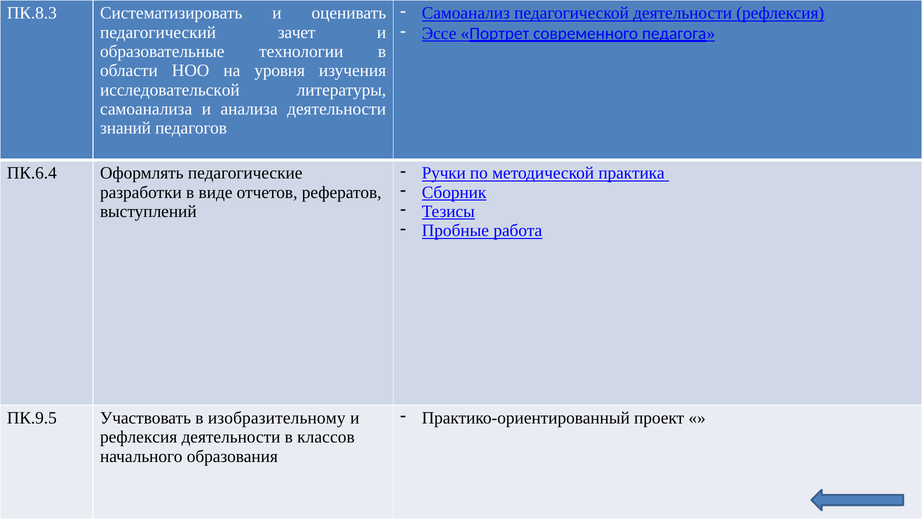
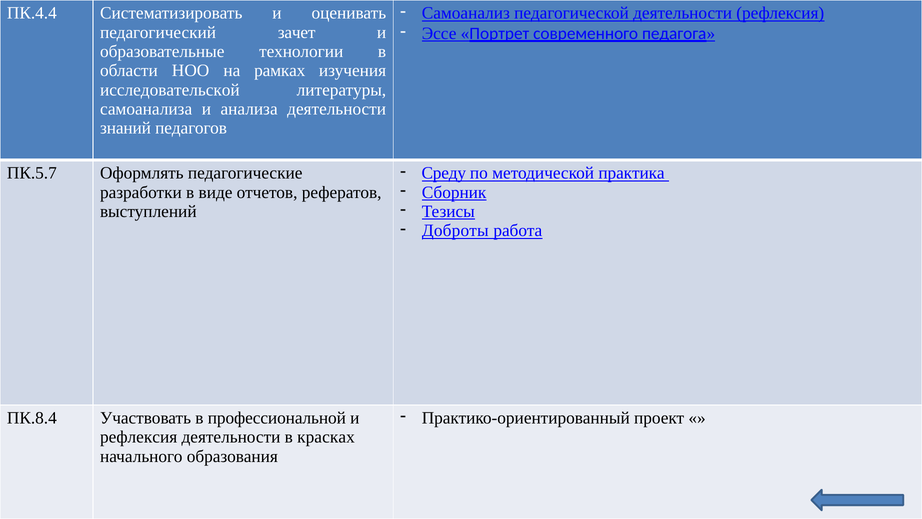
ПК.8.3: ПК.8.3 -> ПК.4.4
уровня: уровня -> рамках
Ручки: Ручки -> Среду
ПК.6.4: ПК.6.4 -> ПК.5.7
Пробные: Пробные -> Доброты
ПК.9.5: ПК.9.5 -> ПК.8.4
изобразительному: изобразительному -> профессиональной
классов: классов -> красках
